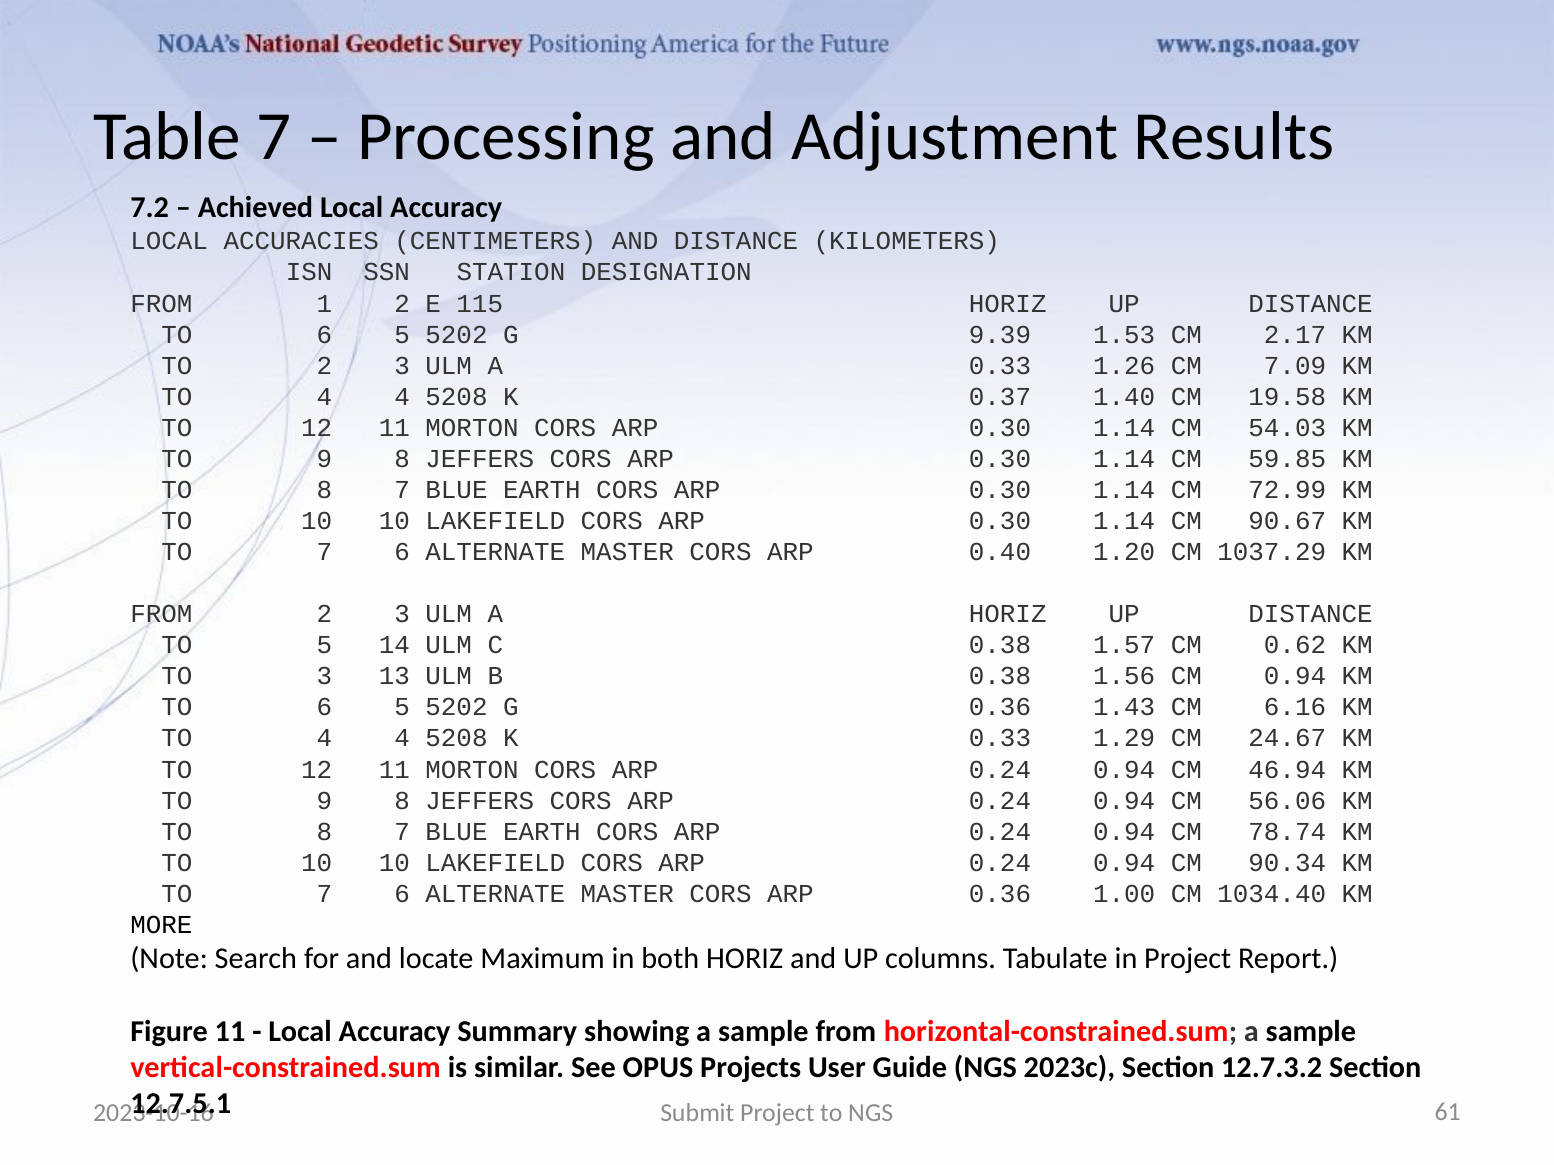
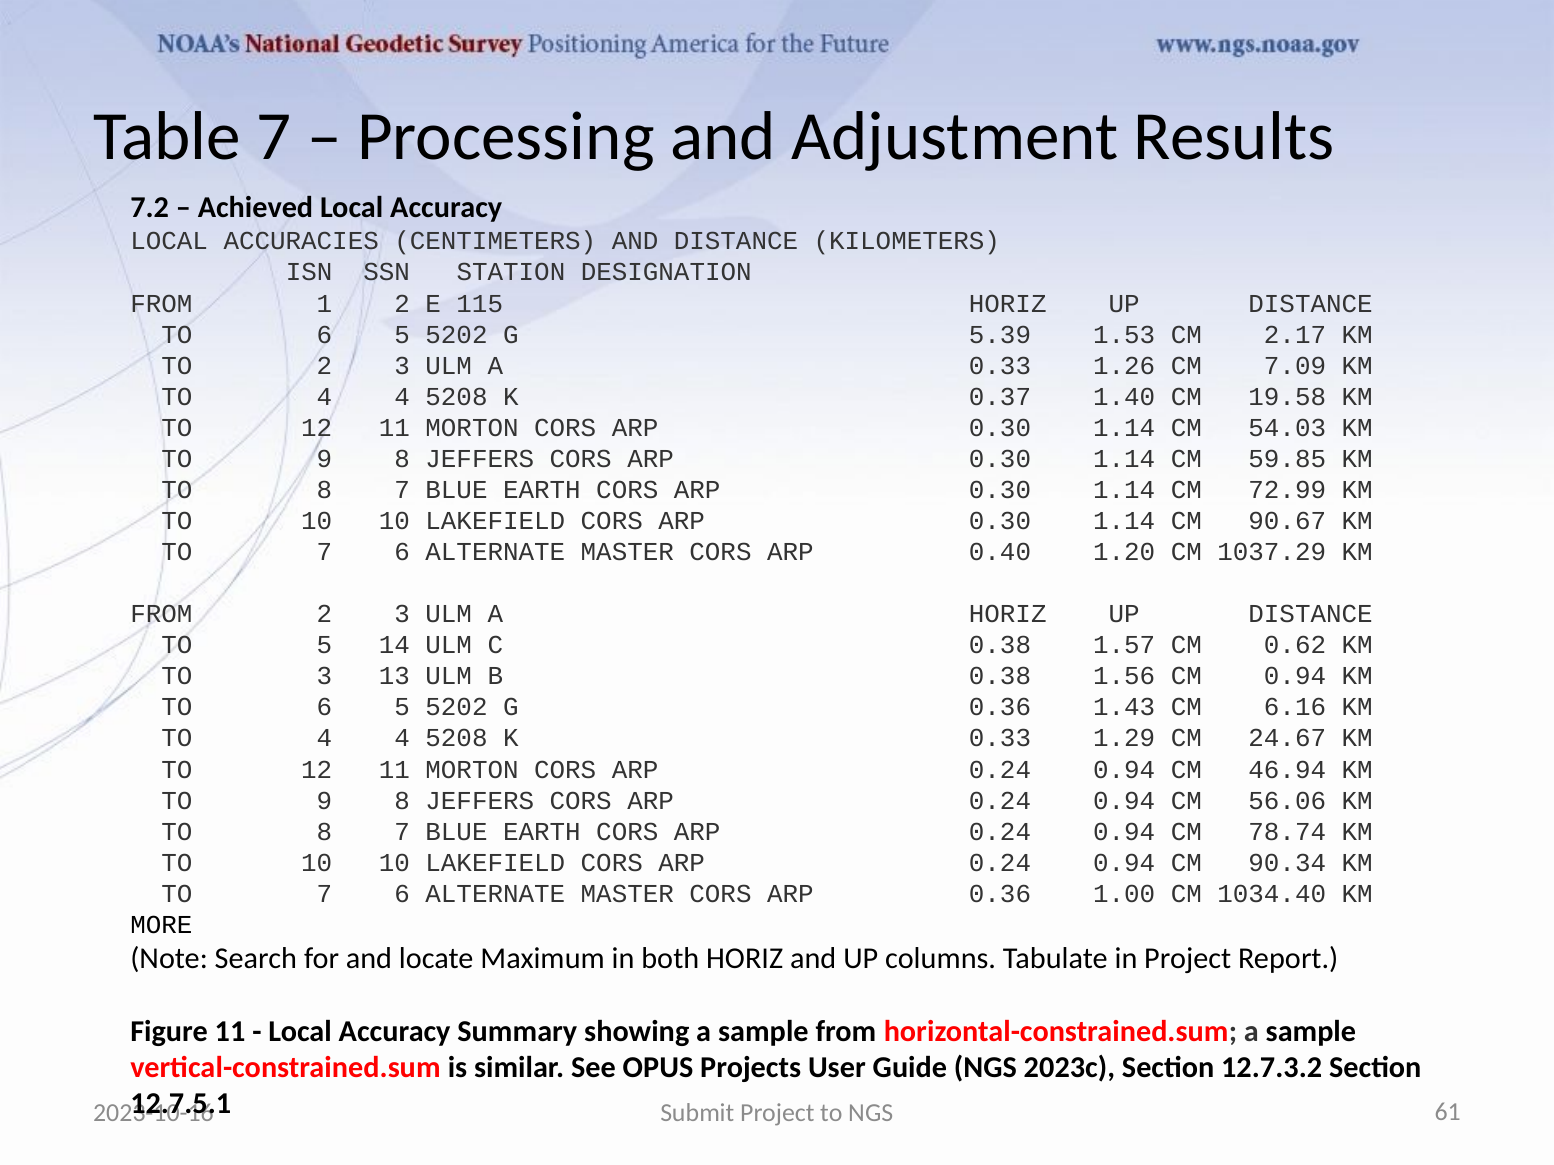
9.39: 9.39 -> 5.39
